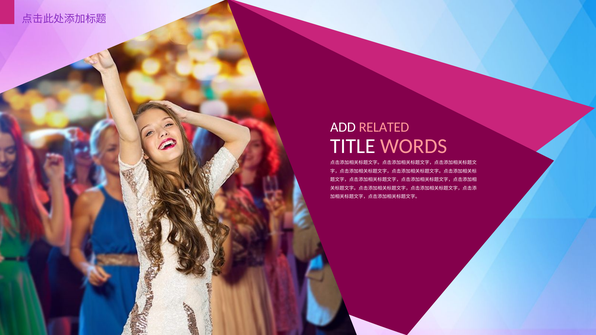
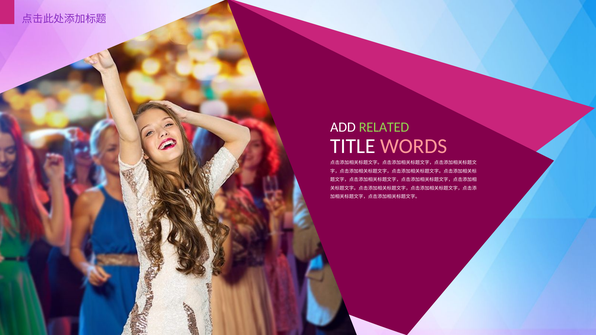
RELATED colour: pink -> light green
